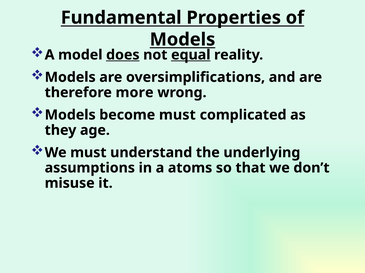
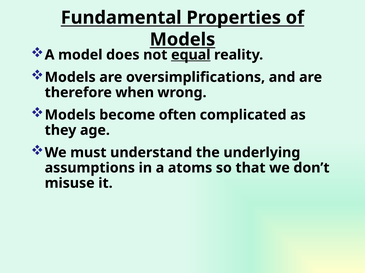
does underline: present -> none
more: more -> when
become must: must -> often
